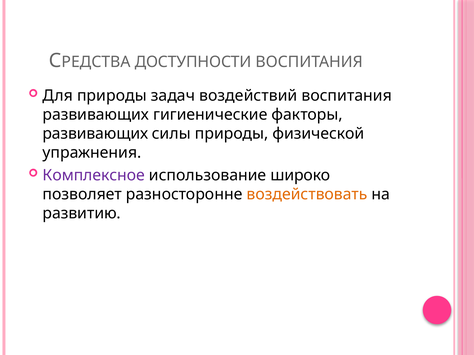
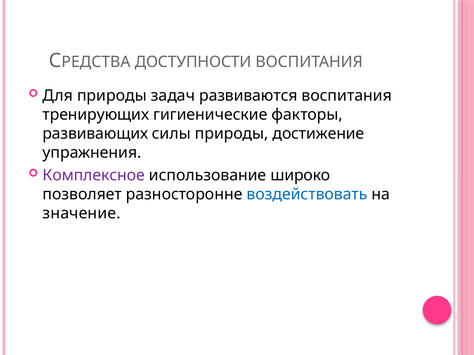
воздействий: воздействий -> развиваются
развивающих at (96, 115): развивающих -> тренирующих
физической: физической -> достижение
воздействовать colour: orange -> blue
развитию: развитию -> значение
